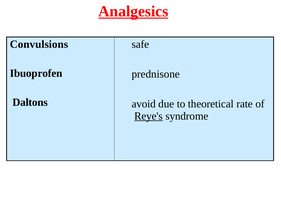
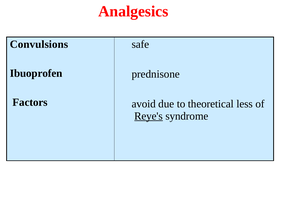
Analgesics underline: present -> none
Daltons: Daltons -> Factors
rate: rate -> less
